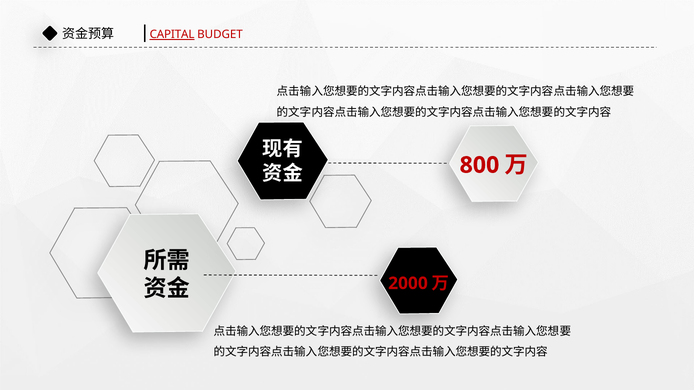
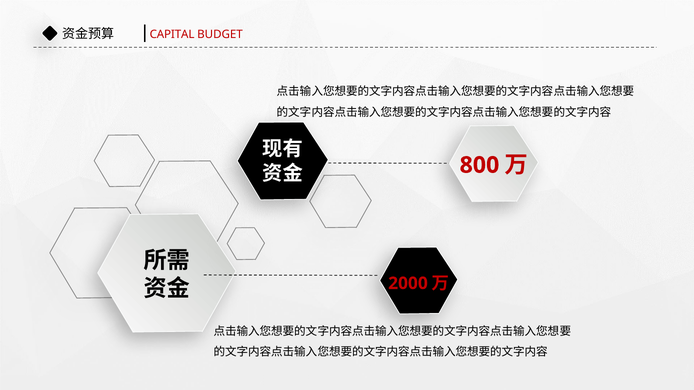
CAPITAL underline: present -> none
